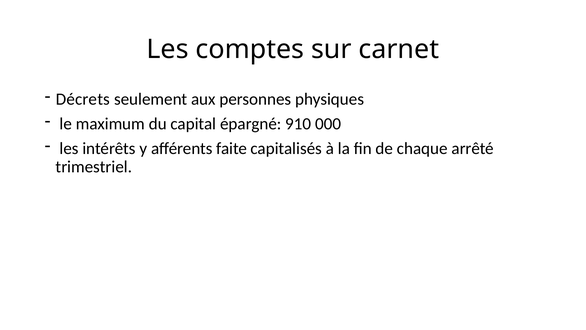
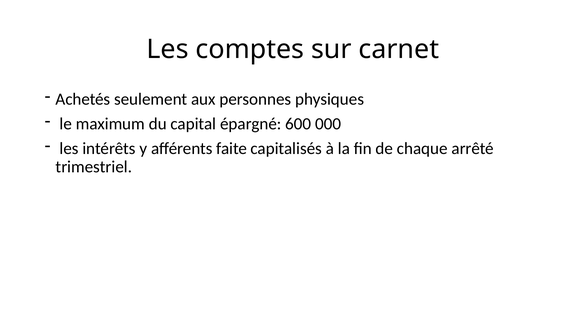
Décrets: Décrets -> Achetés
910: 910 -> 600
